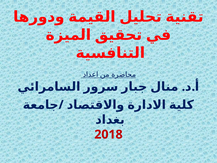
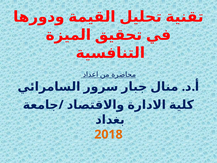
2018 colour: red -> orange
